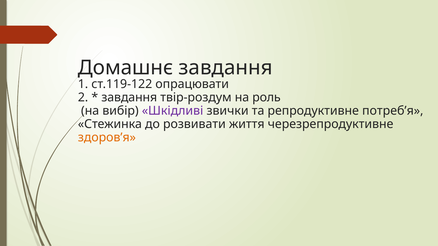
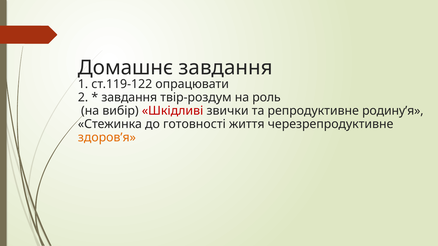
Шкідливі colour: purple -> red
потреб’я: потреб’я -> родину’я
розвивати: розвивати -> готовності
